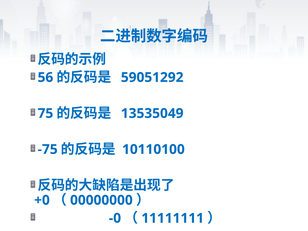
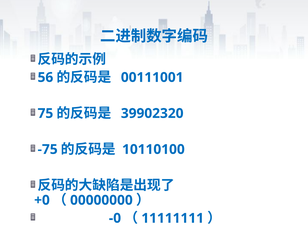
59051292: 59051292 -> 00111001
13535049: 13535049 -> 39902320
